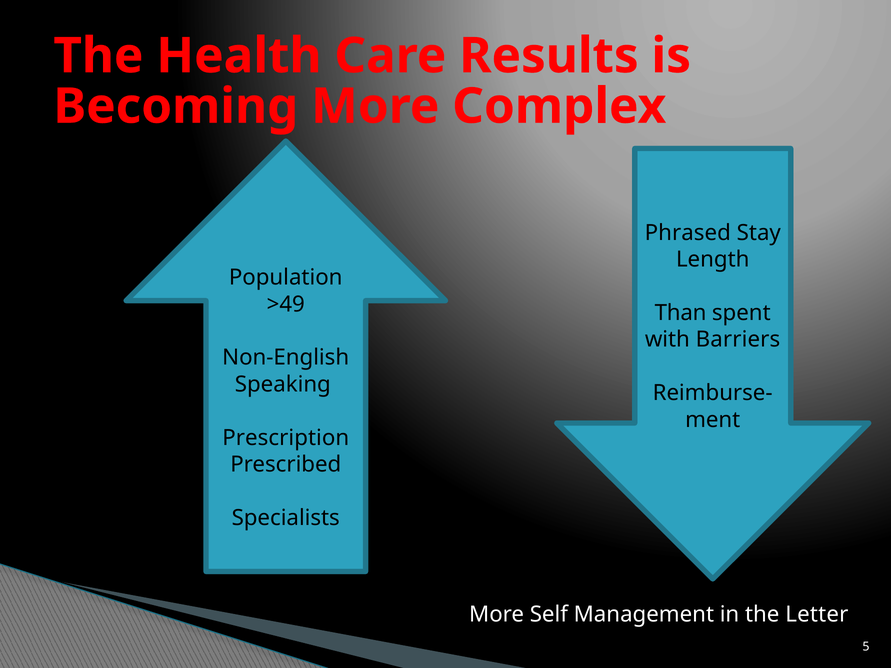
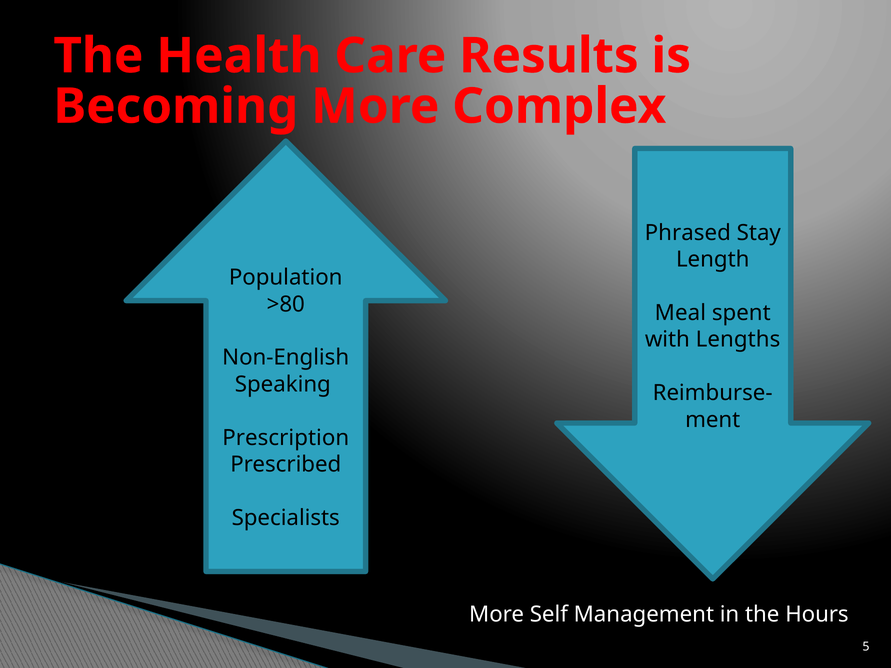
>49: >49 -> >80
Than: Than -> Meal
Barriers: Barriers -> Lengths
Letter: Letter -> Hours
